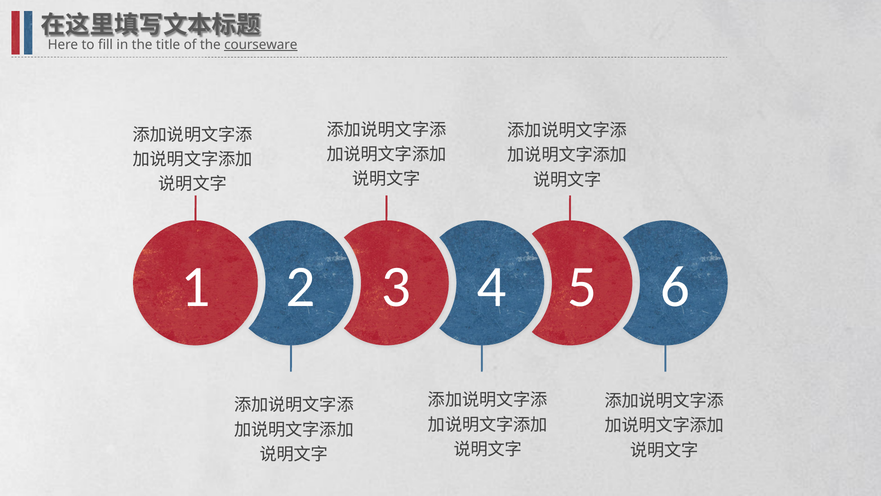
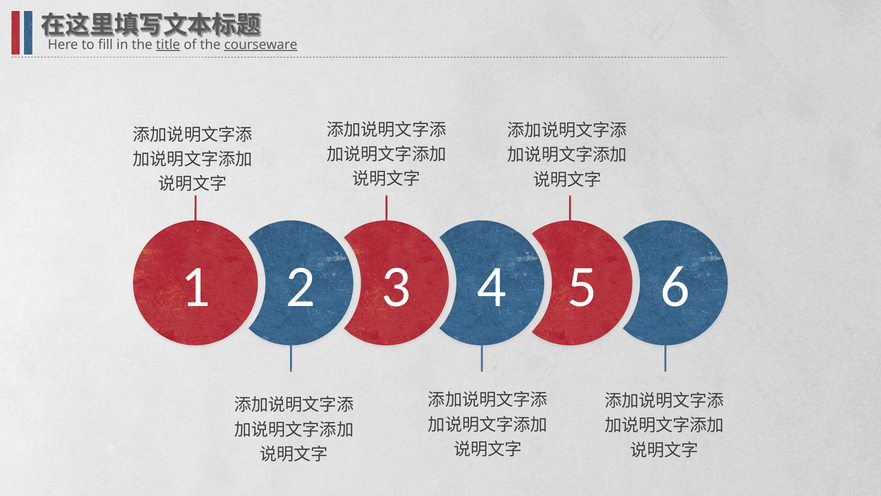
title underline: none -> present
